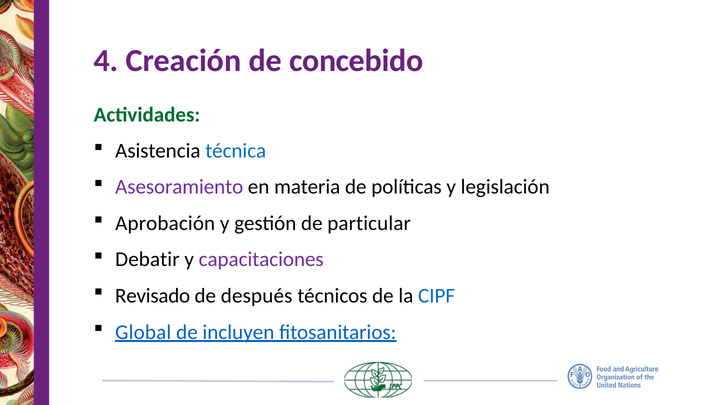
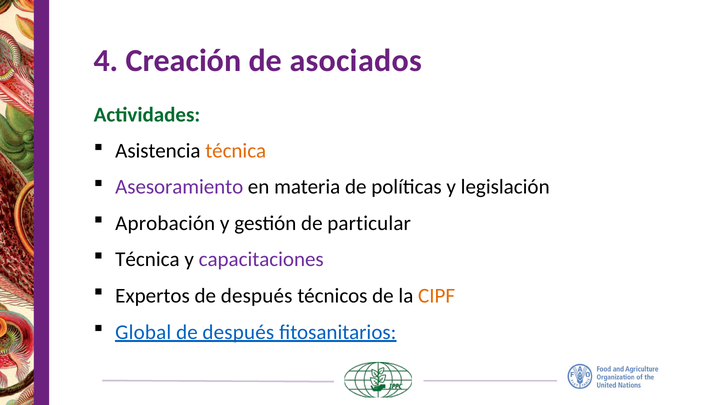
concebido: concebido -> asociados
técnica at (236, 151) colour: blue -> orange
Debatir at (147, 260): Debatir -> Técnica
Revisado: Revisado -> Expertos
CIPF colour: blue -> orange
incluyen at (238, 333): incluyen -> después
